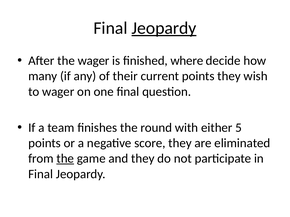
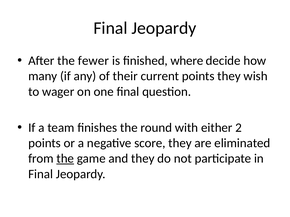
Jeopardy at (164, 28) underline: present -> none
the wager: wager -> fewer
5: 5 -> 2
